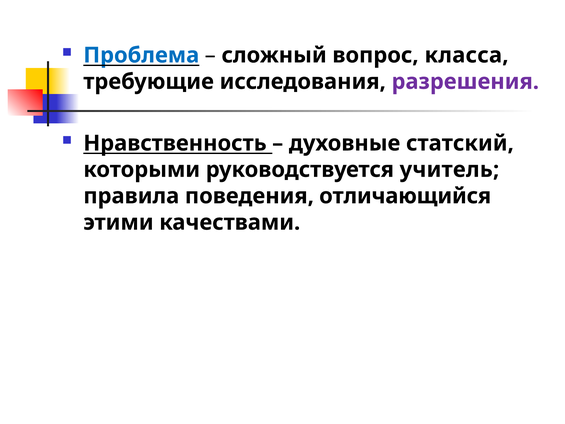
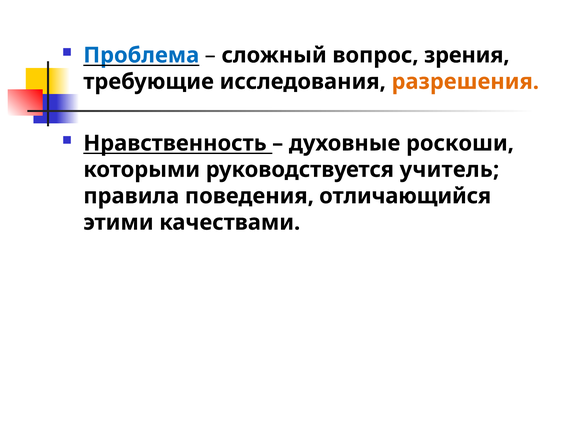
класса: класса -> зрения
разрешения colour: purple -> orange
статский: статский -> роскоши
